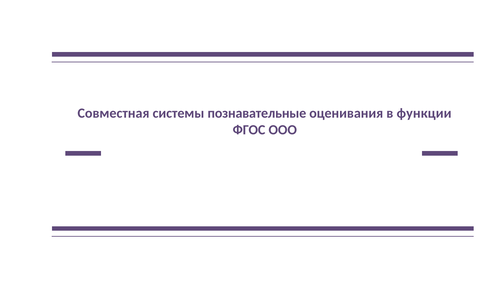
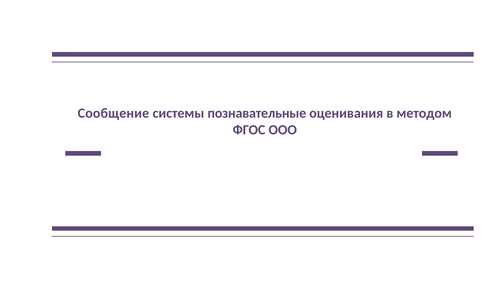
Совместная: Совместная -> Сообщение
функции: функции -> методом
